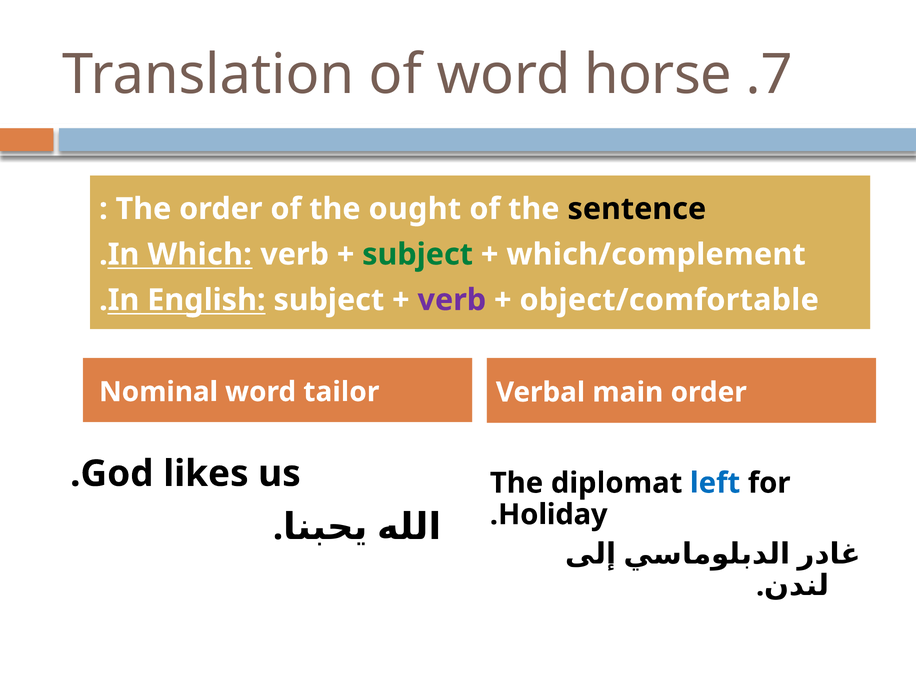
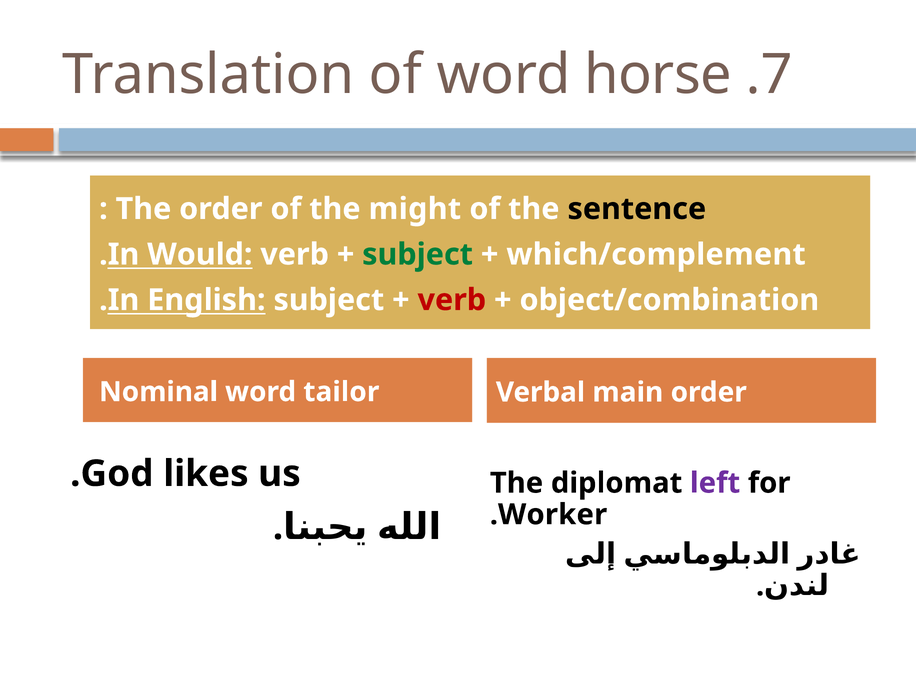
ought: ought -> might
Which: Which -> Would
verb at (452, 300) colour: purple -> red
object/comfortable: object/comfortable -> object/combination
left colour: blue -> purple
Holiday: Holiday -> Worker
